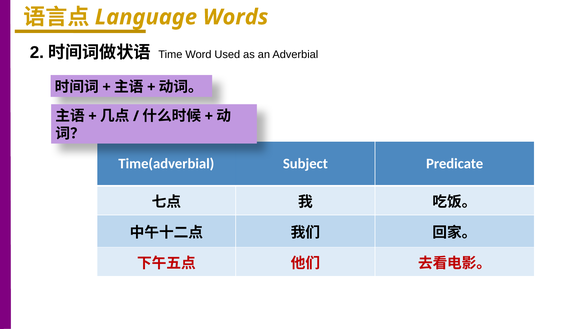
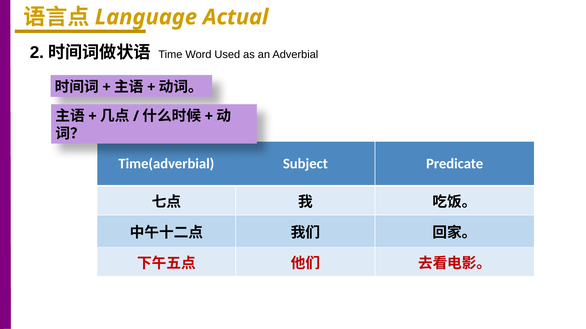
Words: Words -> Actual
